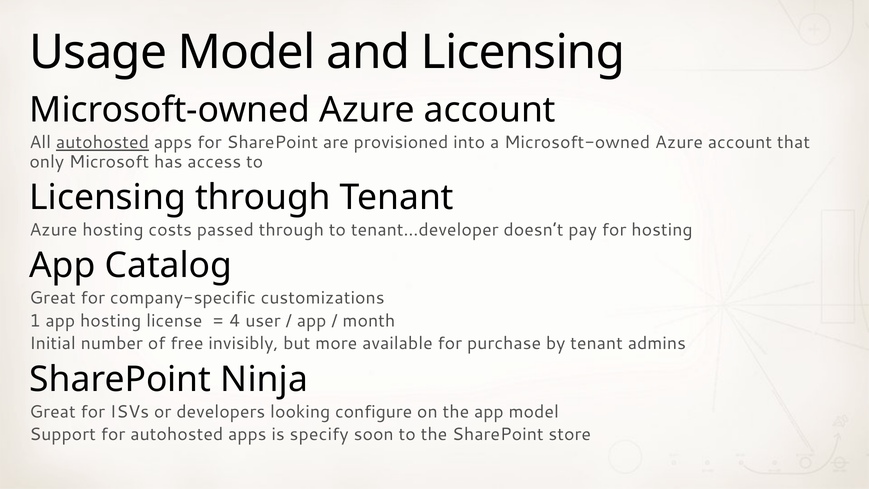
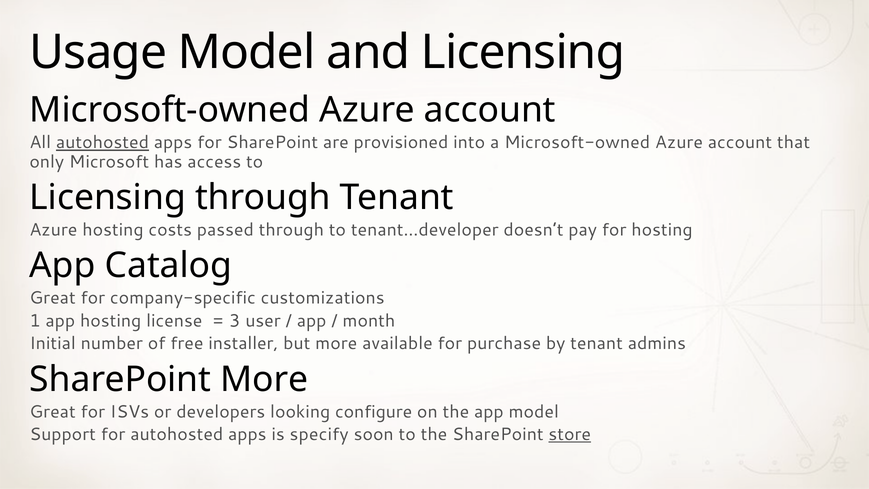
4: 4 -> 3
invisibly: invisibly -> installer
SharePoint Ninja: Ninja -> More
store underline: none -> present
